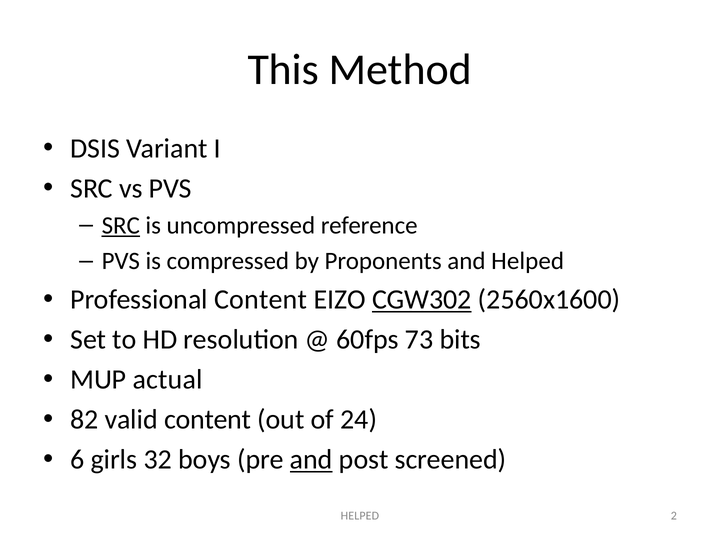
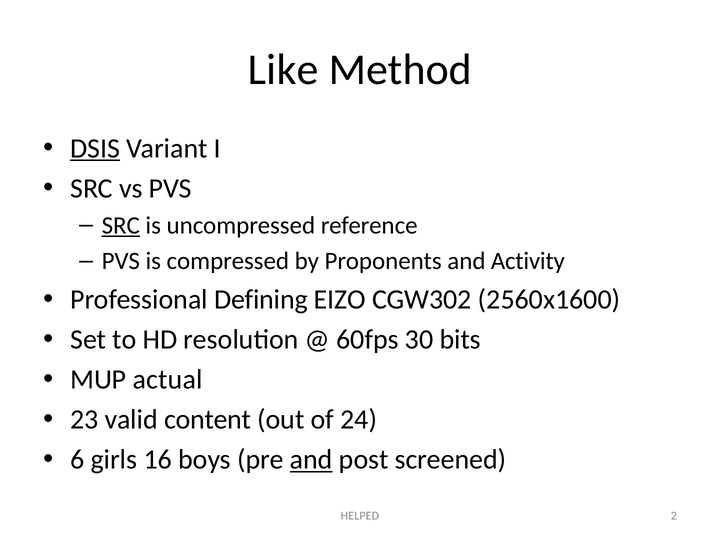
This: This -> Like
DSIS underline: none -> present
and Helped: Helped -> Activity
Professional Content: Content -> Defining
CGW302 underline: present -> none
73: 73 -> 30
82: 82 -> 23
32: 32 -> 16
